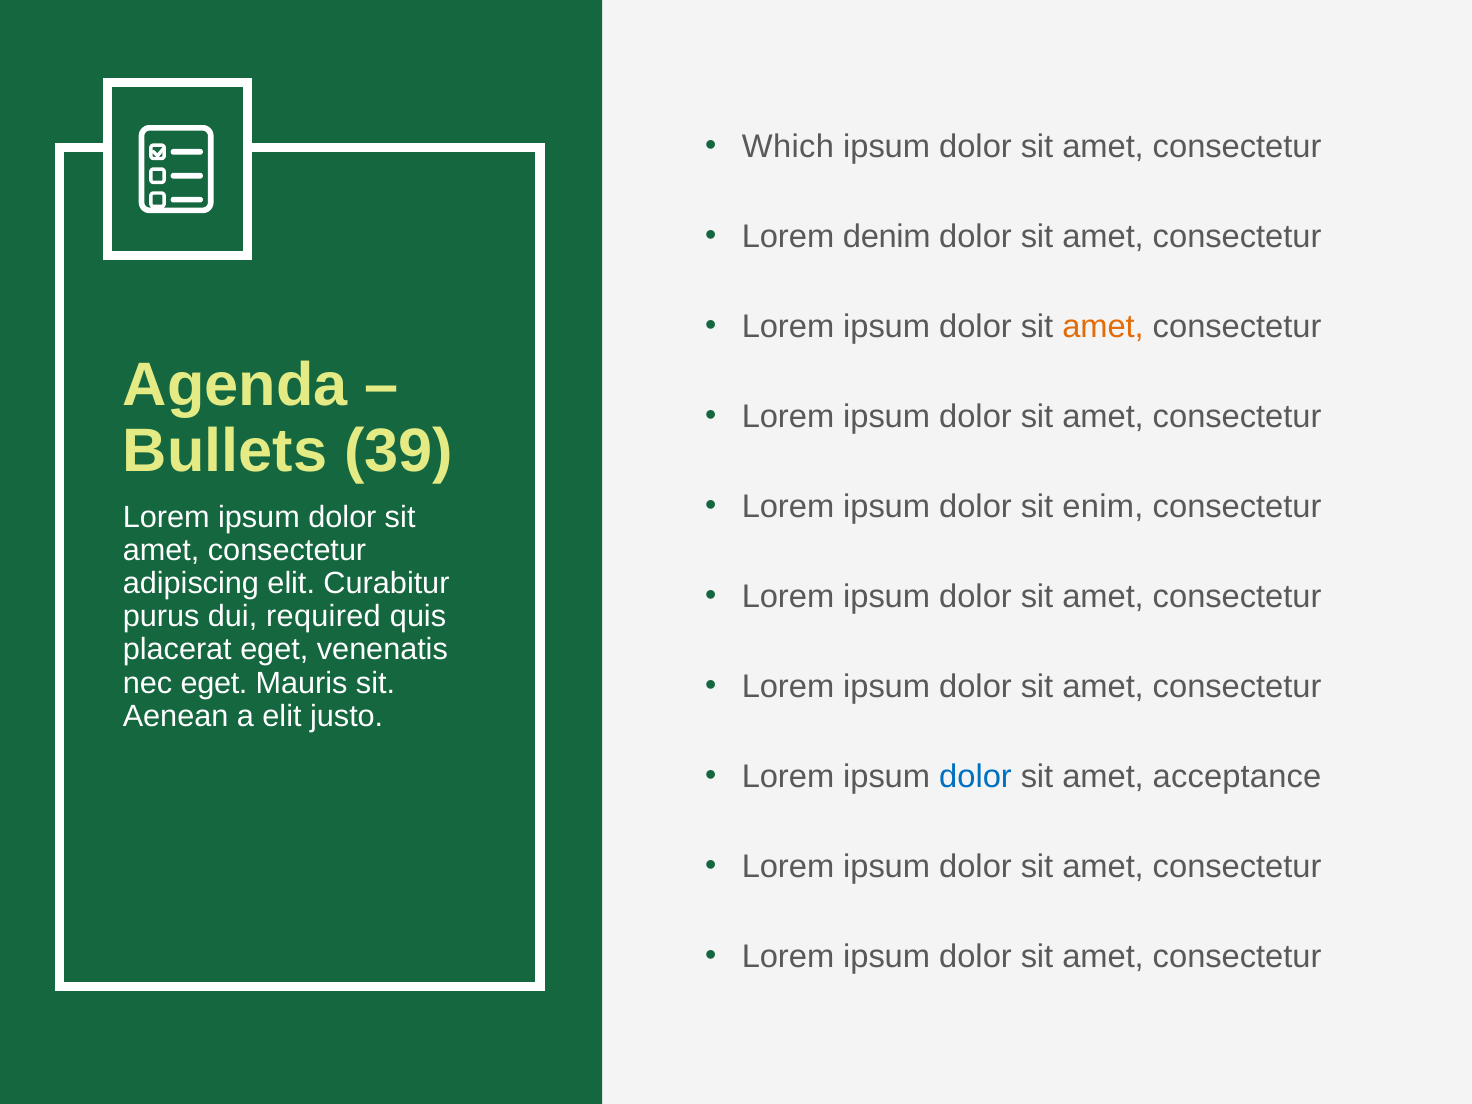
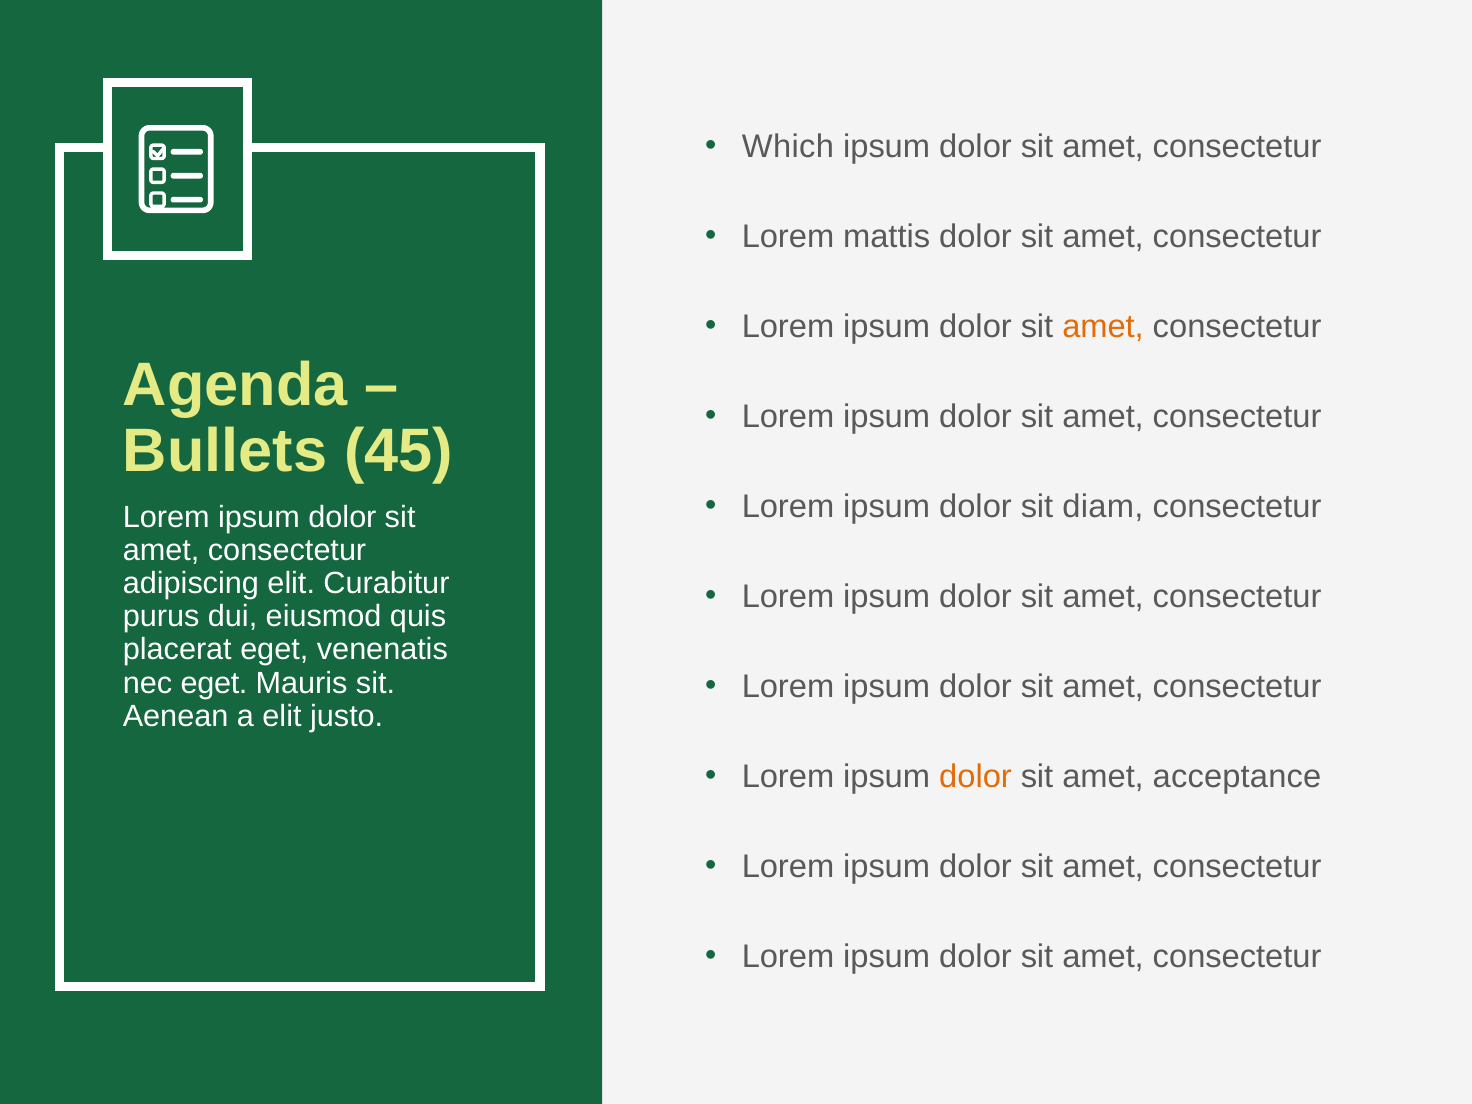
denim: denim -> mattis
39: 39 -> 45
enim: enim -> diam
required: required -> eiusmod
dolor at (975, 777) colour: blue -> orange
